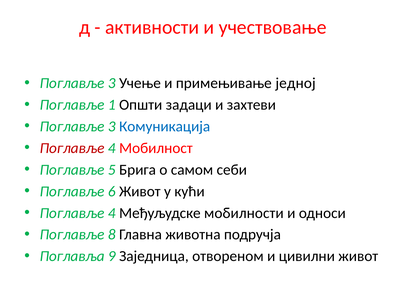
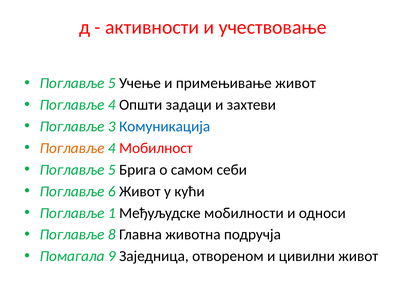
3 at (112, 83): 3 -> 5
примењивање једној: једној -> живот
1 at (112, 105): 1 -> 4
Поглавље at (72, 148) colour: red -> orange
4 at (112, 213): 4 -> 1
Поглавља: Поглавља -> Помагала
